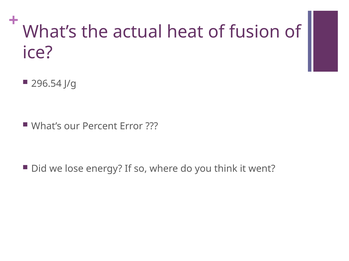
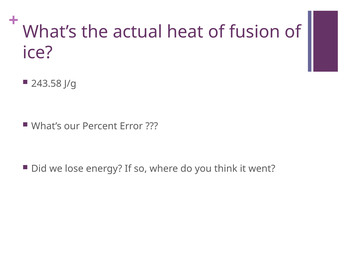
296.54: 296.54 -> 243.58
